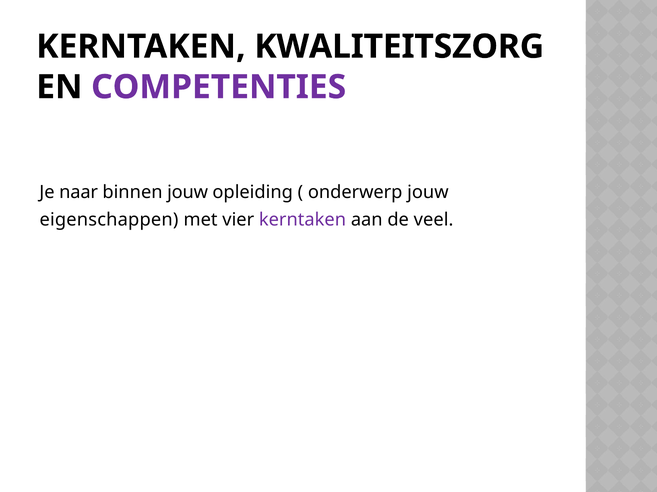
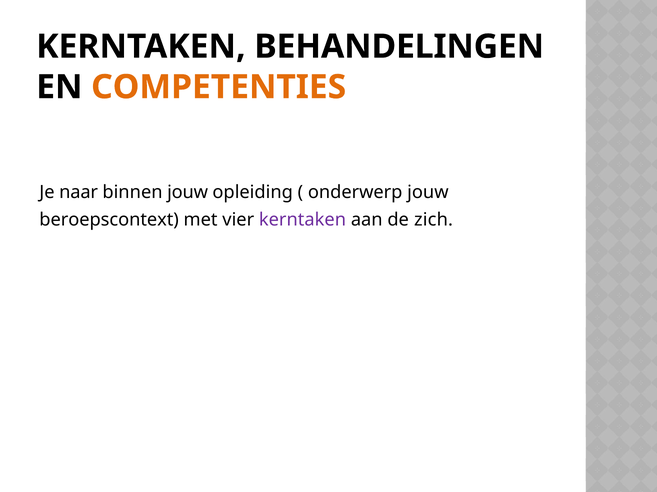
KWALITEITSZORG: KWALITEITSZORG -> BEHANDELINGEN
COMPETENTIES colour: purple -> orange
eigenschappen: eigenschappen -> beroepscontext
veel: veel -> zich
